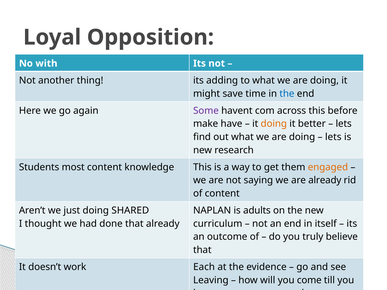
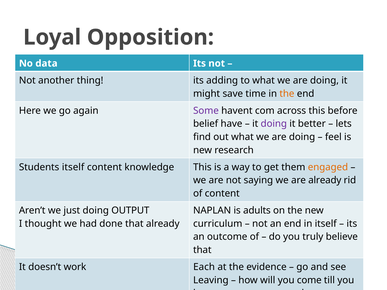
with: with -> data
the at (287, 94) colour: blue -> orange
make: make -> belief
doing at (274, 124) colour: orange -> purple
lets at (333, 137): lets -> feel
Students most: most -> itself
SHARED: SHARED -> OUTPUT
